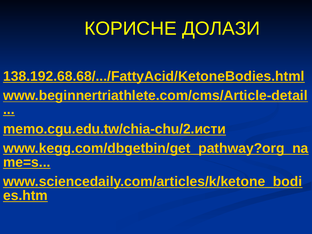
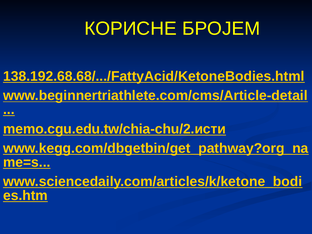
ДОЛАЗИ: ДОЛАЗИ -> БРОЈЕМ
